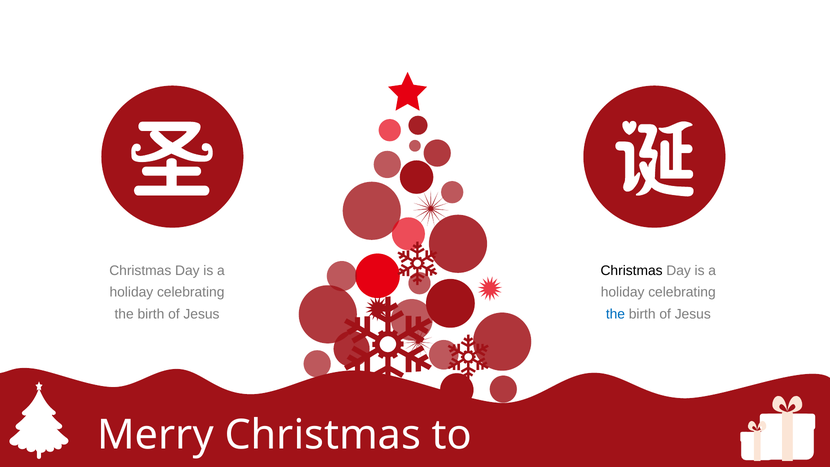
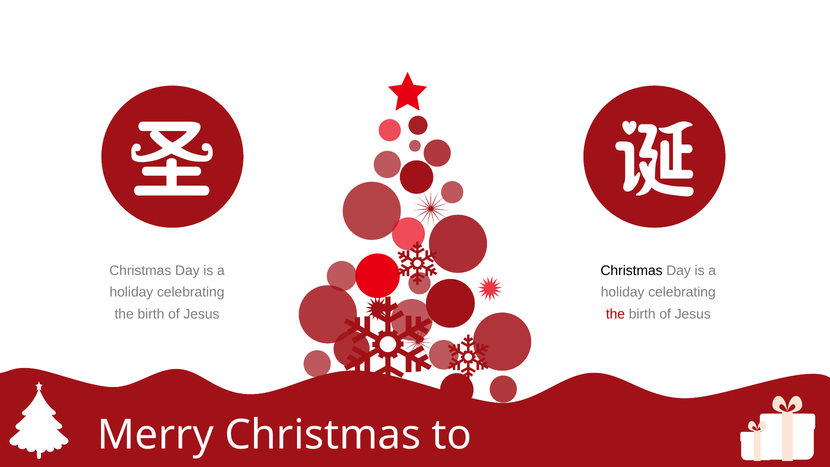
the at (615, 314) colour: blue -> red
